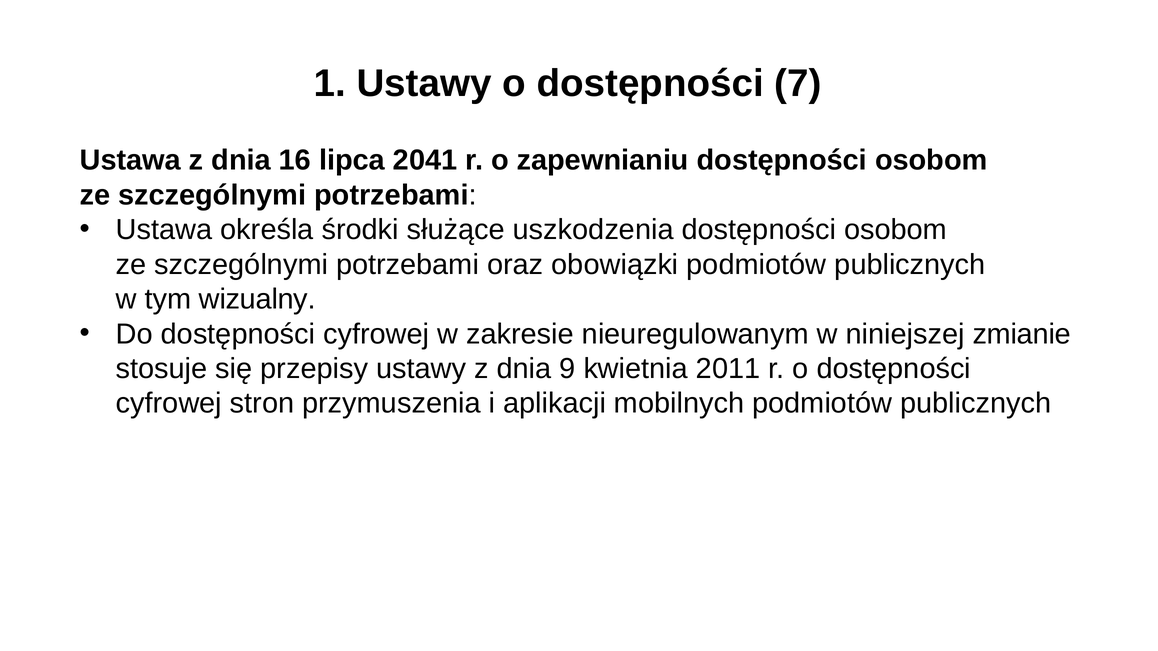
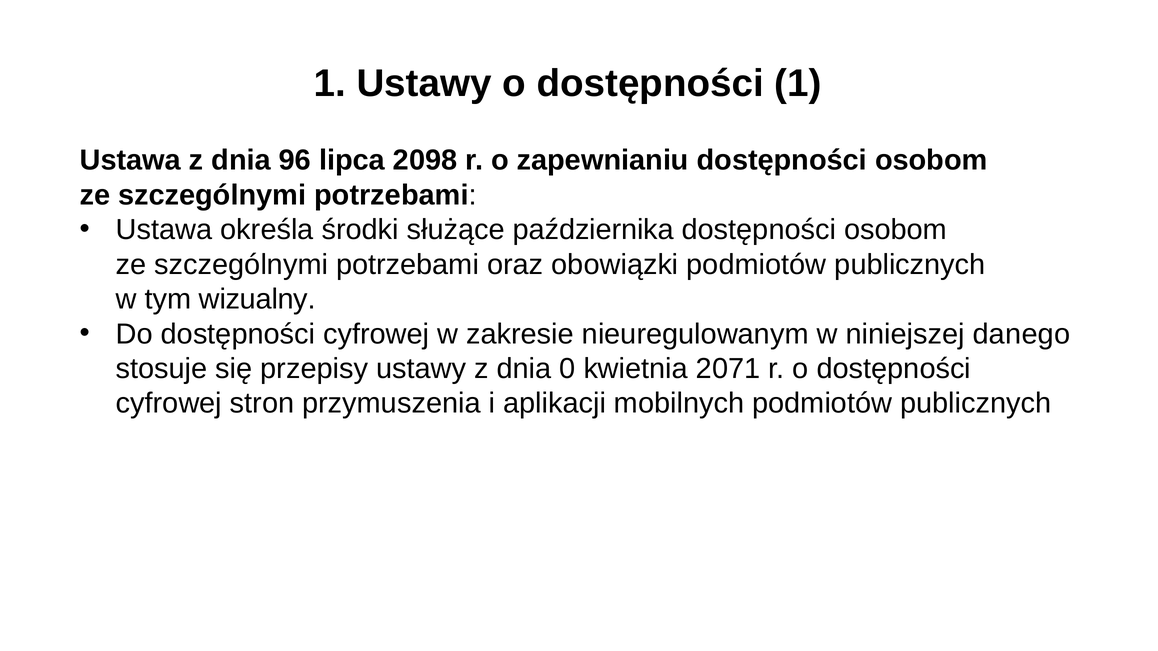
dostępności 7: 7 -> 1
16: 16 -> 96
2041: 2041 -> 2098
uszkodzenia: uszkodzenia -> października
zmianie: zmianie -> danego
9: 9 -> 0
2011: 2011 -> 2071
